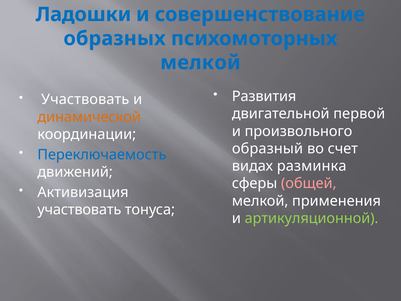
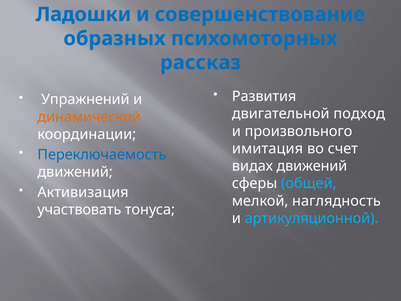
мелкой at (200, 63): мелкой -> рассказ
Участвовать at (85, 99): Участвовать -> Упражнений
первой: первой -> подход
образный: образный -> имитация
видах разминка: разминка -> движений
общей colour: pink -> light blue
применения: применения -> наглядность
артикуляционной colour: light green -> light blue
